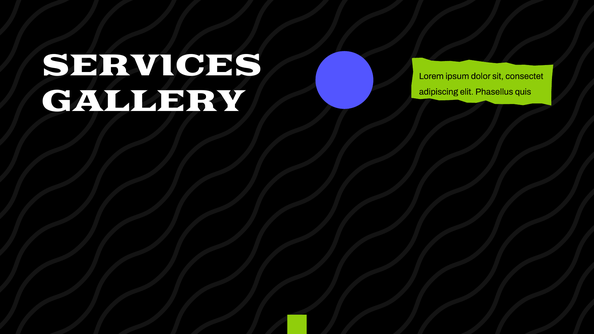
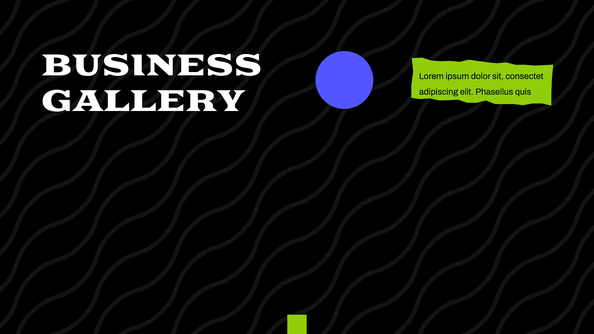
SERVICES: SERVICES -> BUSINESS
